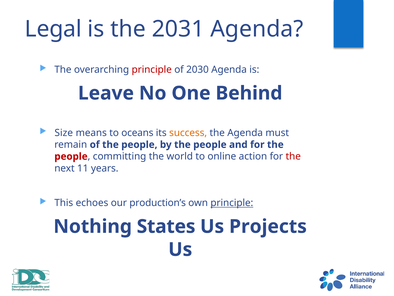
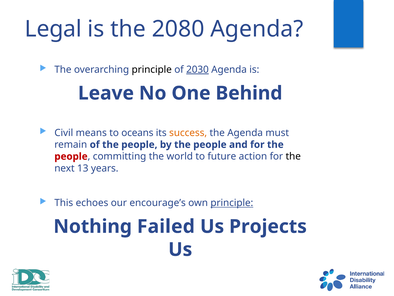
2031: 2031 -> 2080
principle at (152, 70) colour: red -> black
2030 underline: none -> present
Size: Size -> Civil
online: online -> future
the at (293, 156) colour: red -> black
11: 11 -> 13
production’s: production’s -> encourage’s
States: States -> Failed
